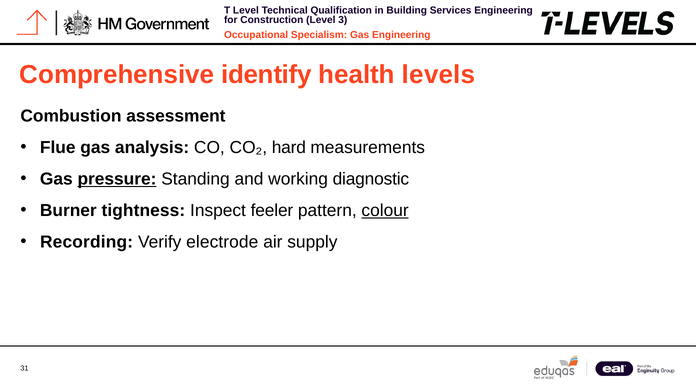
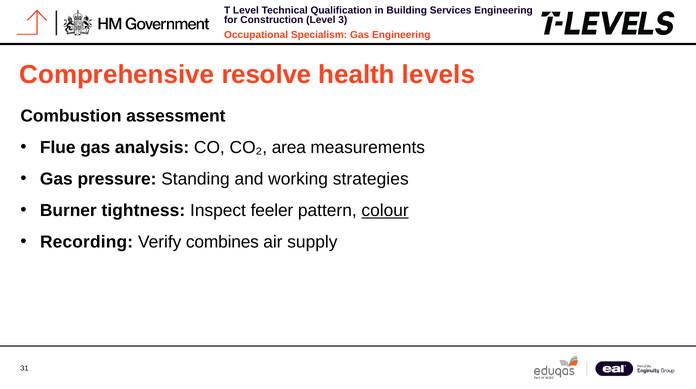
identify: identify -> resolve
hard: hard -> area
pressure underline: present -> none
diagnostic: diagnostic -> strategies
electrode: electrode -> combines
